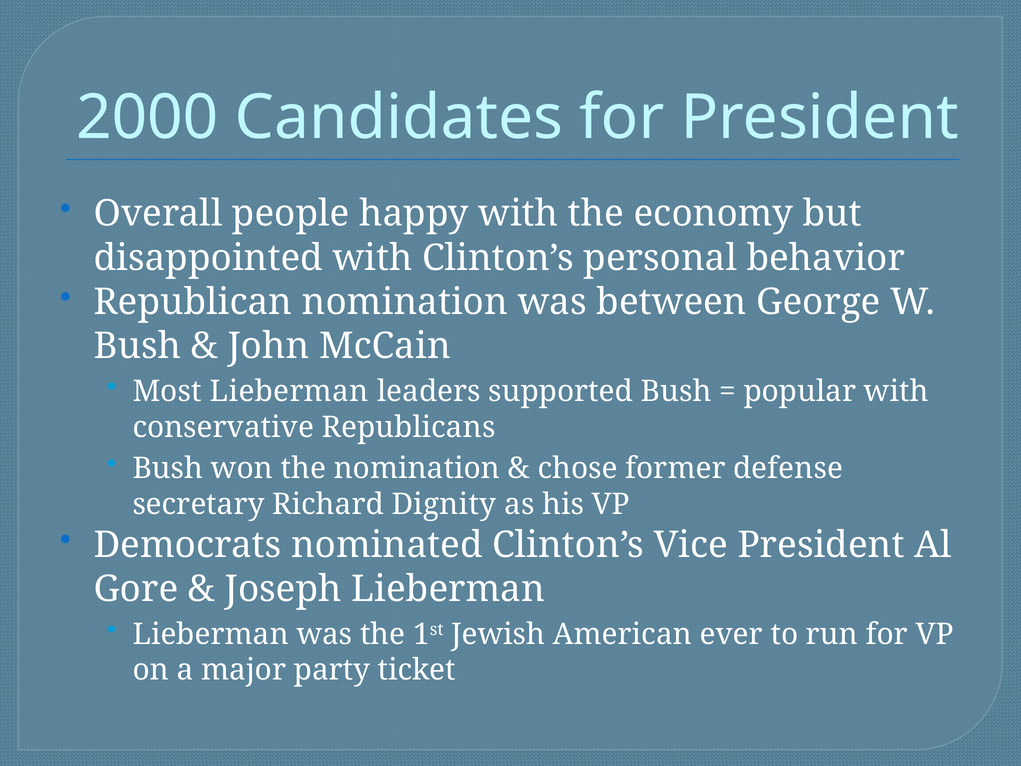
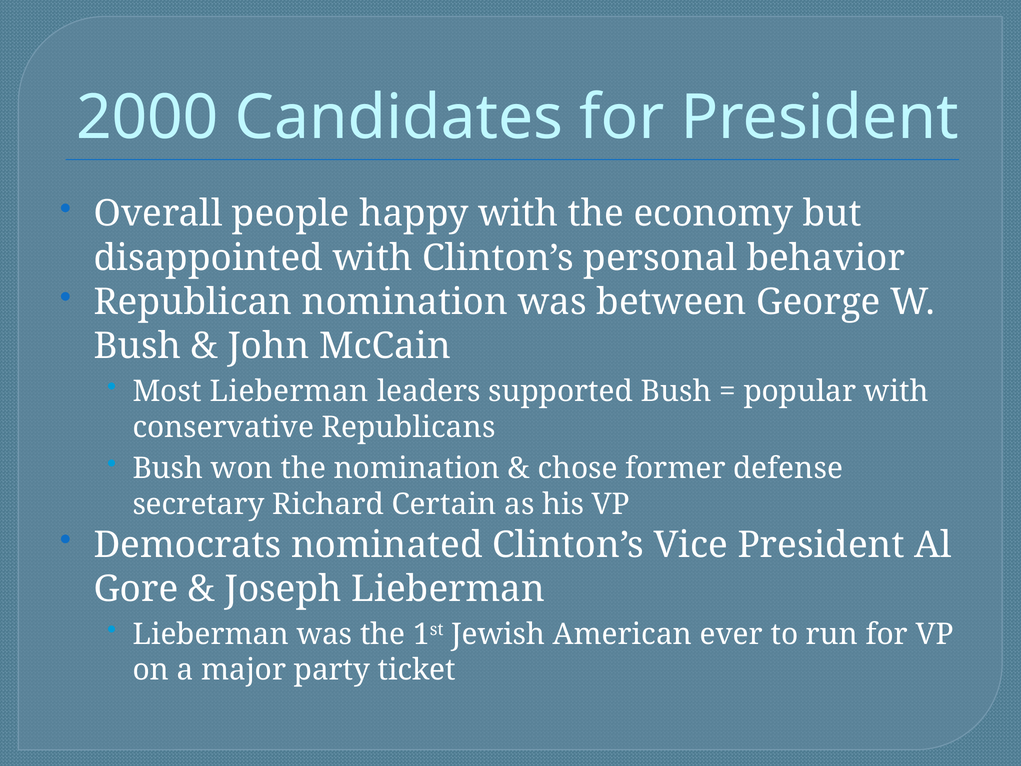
Dignity: Dignity -> Certain
